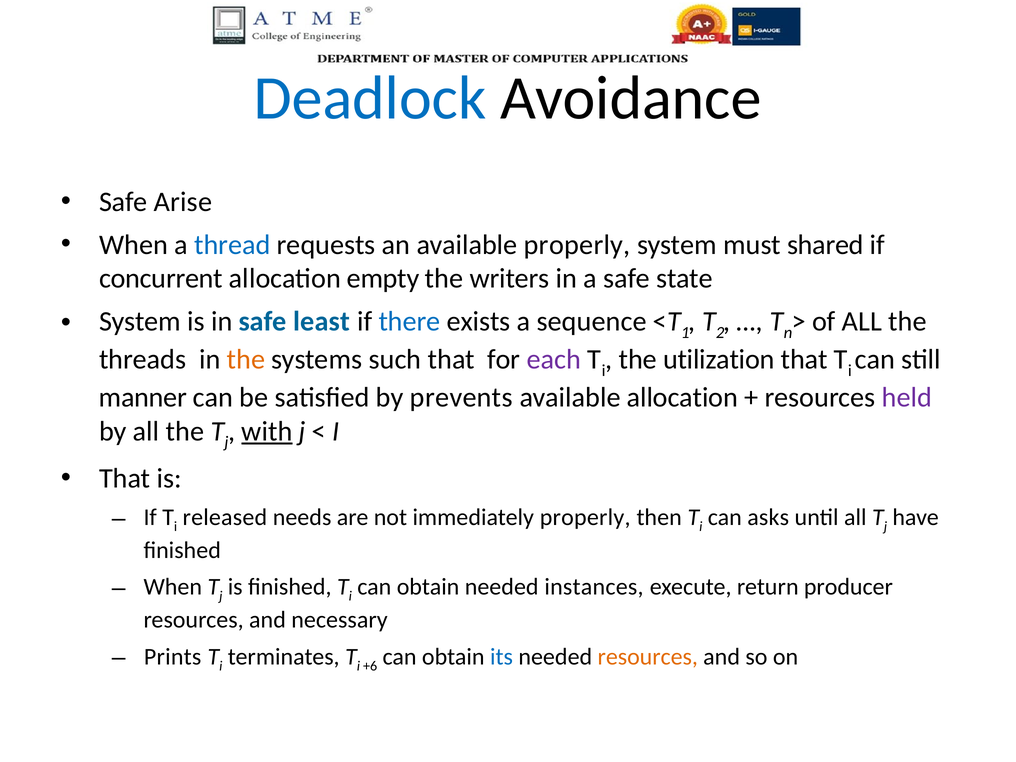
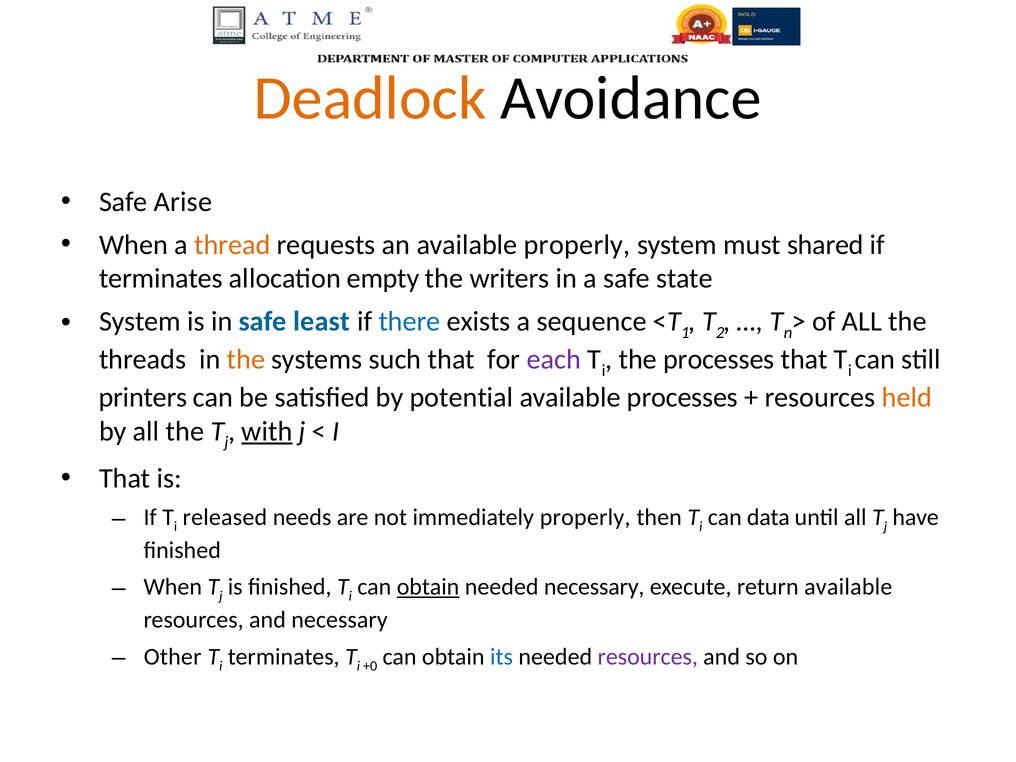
Deadlock colour: blue -> orange
thread colour: blue -> orange
concurrent at (161, 279): concurrent -> terminates
the utilization: utilization -> processes
manner: manner -> printers
prevents: prevents -> potential
available allocation: allocation -> processes
held colour: purple -> orange
asks: asks -> data
obtain at (428, 587) underline: none -> present
needed instances: instances -> necessary
return producer: producer -> available
Prints: Prints -> Other
+6: +6 -> +0
resources at (648, 657) colour: orange -> purple
